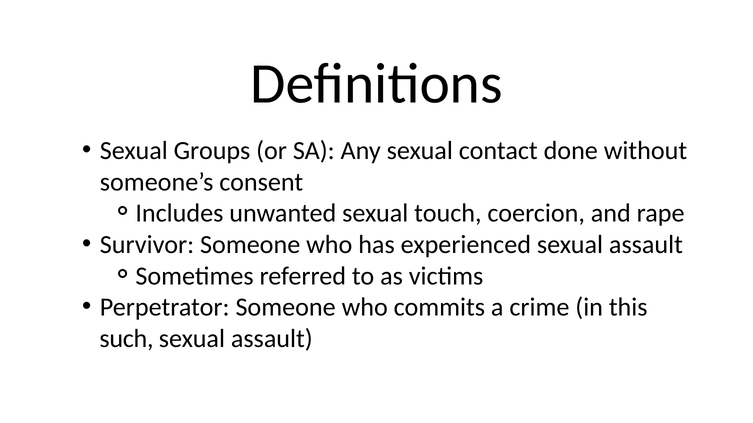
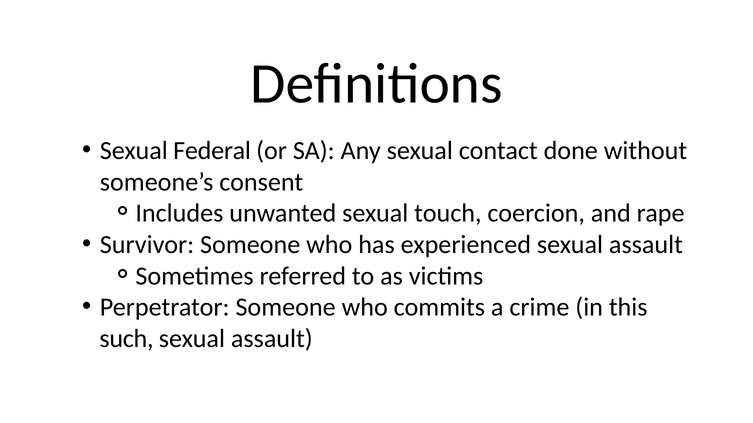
Groups: Groups -> Federal
